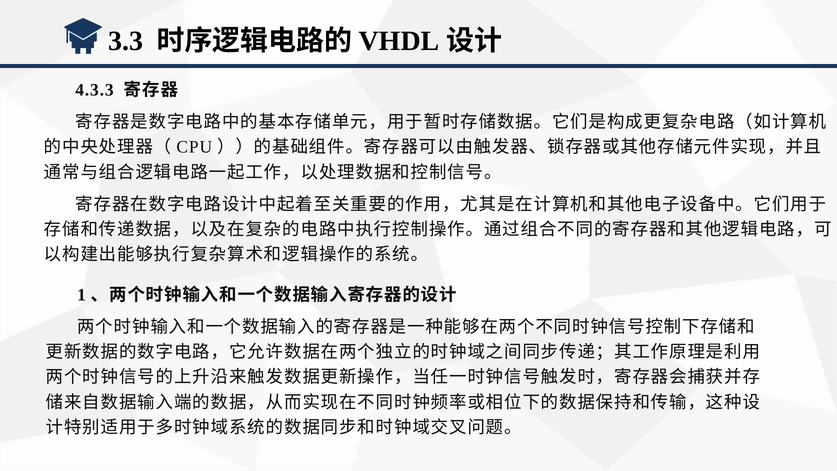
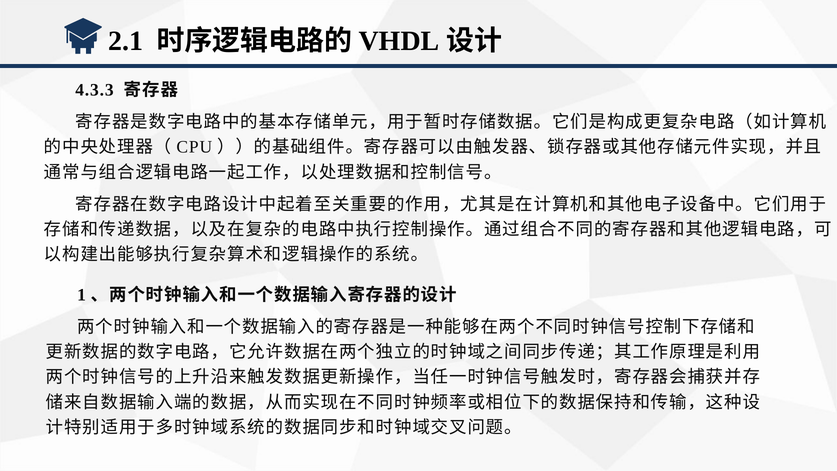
3.3: 3.3 -> 2.1
